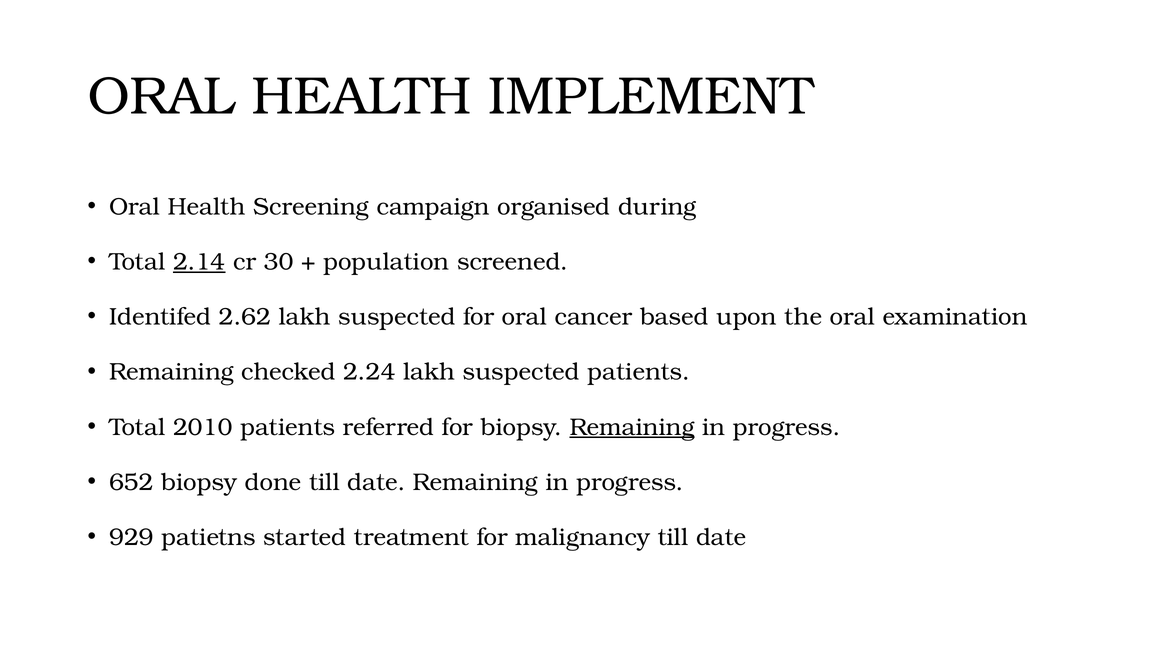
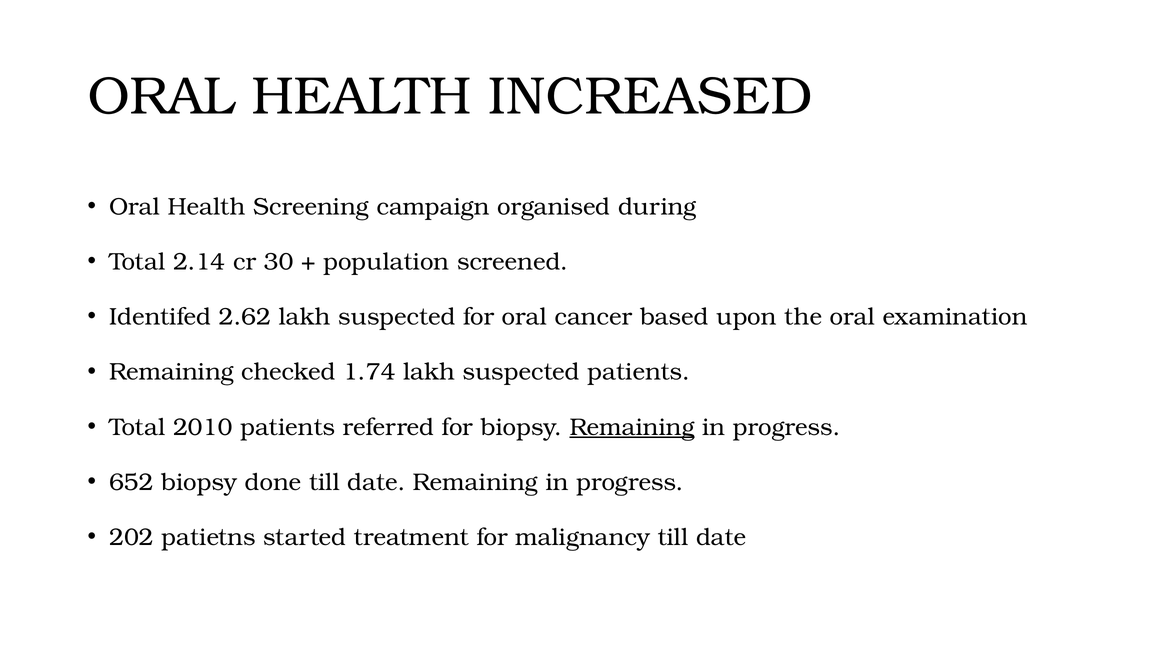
IMPLEMENT: IMPLEMENT -> INCREASED
2.14 underline: present -> none
2.24: 2.24 -> 1.74
929: 929 -> 202
